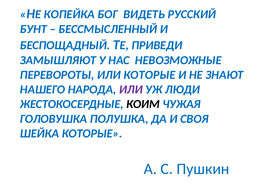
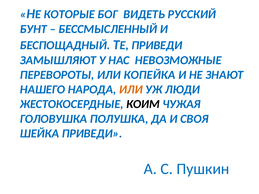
КОПЕЙКА: КОПЕЙКА -> КОТОРЫЕ
ИЛИ КОТОРЫЕ: КОТОРЫЕ -> КОПЕЙКА
ИЛИ at (131, 90) colour: purple -> orange
ШЕЙКА КОТОРЫЕ: КОТОРЫЕ -> ПРИВЕДИ
